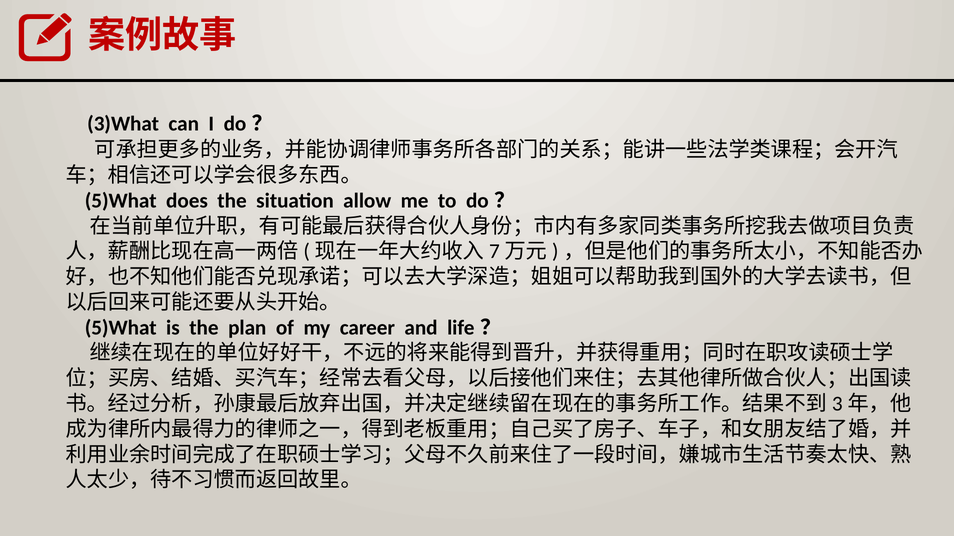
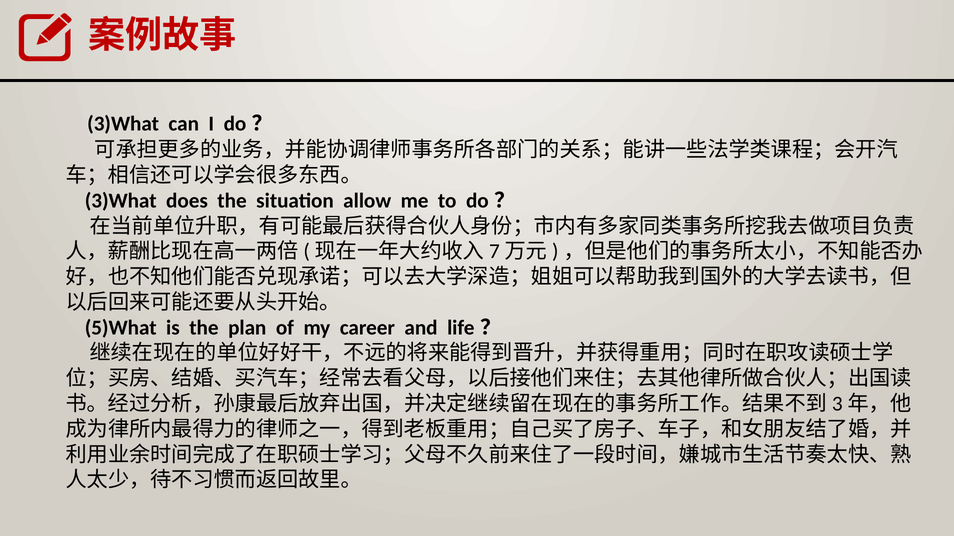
5)What at (121, 201): 5)What -> 3)What
